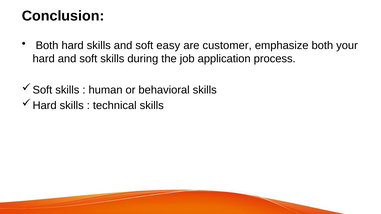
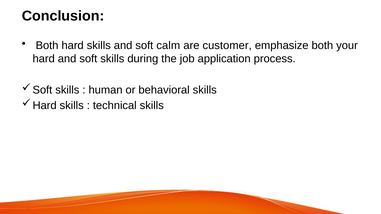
easy: easy -> calm
